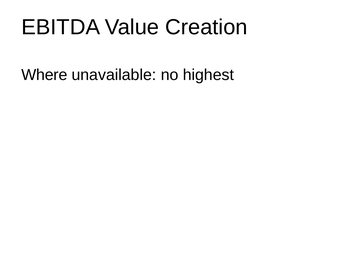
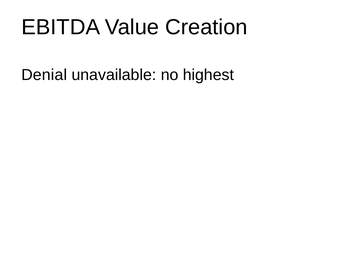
Where: Where -> Denial
